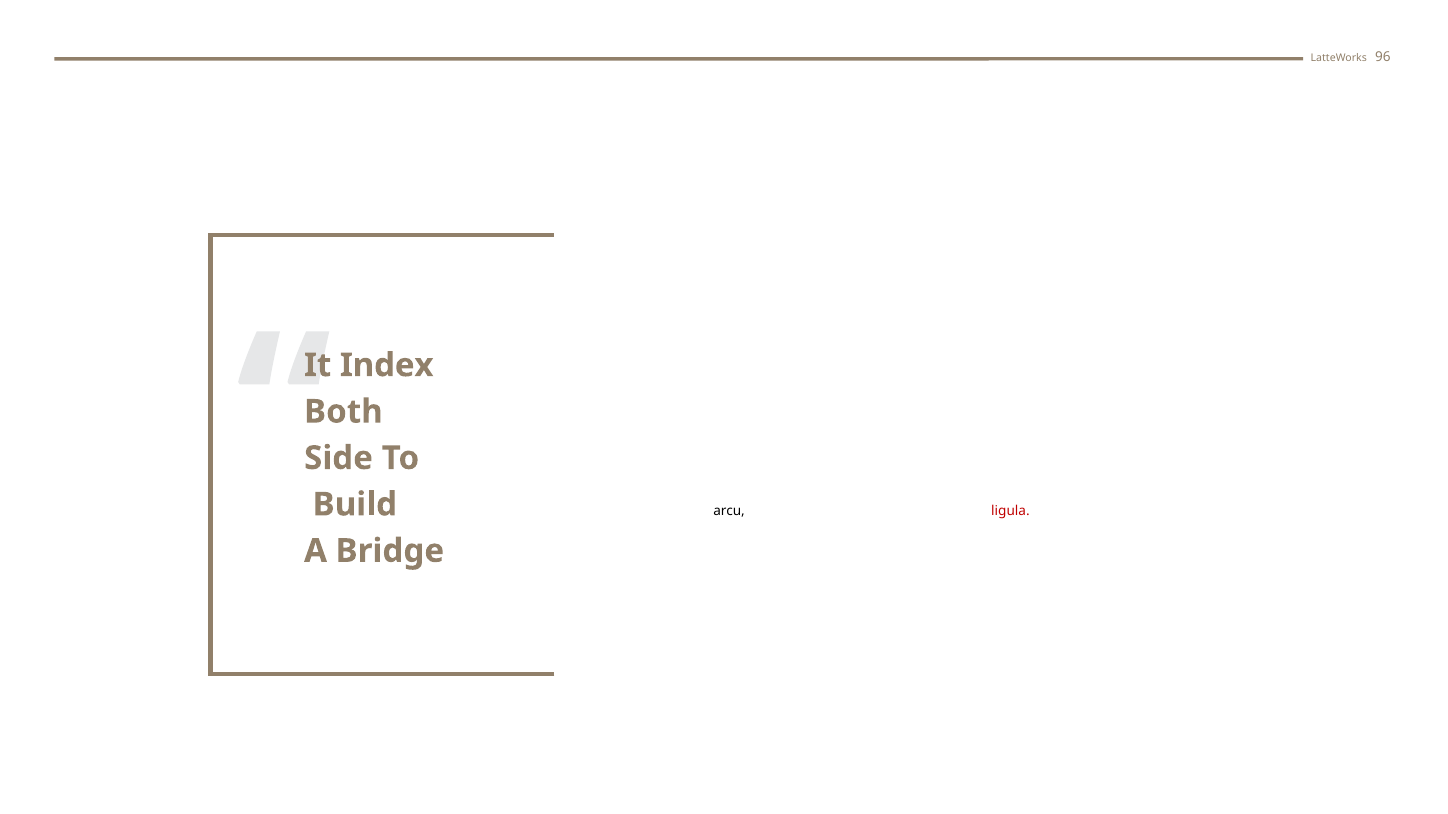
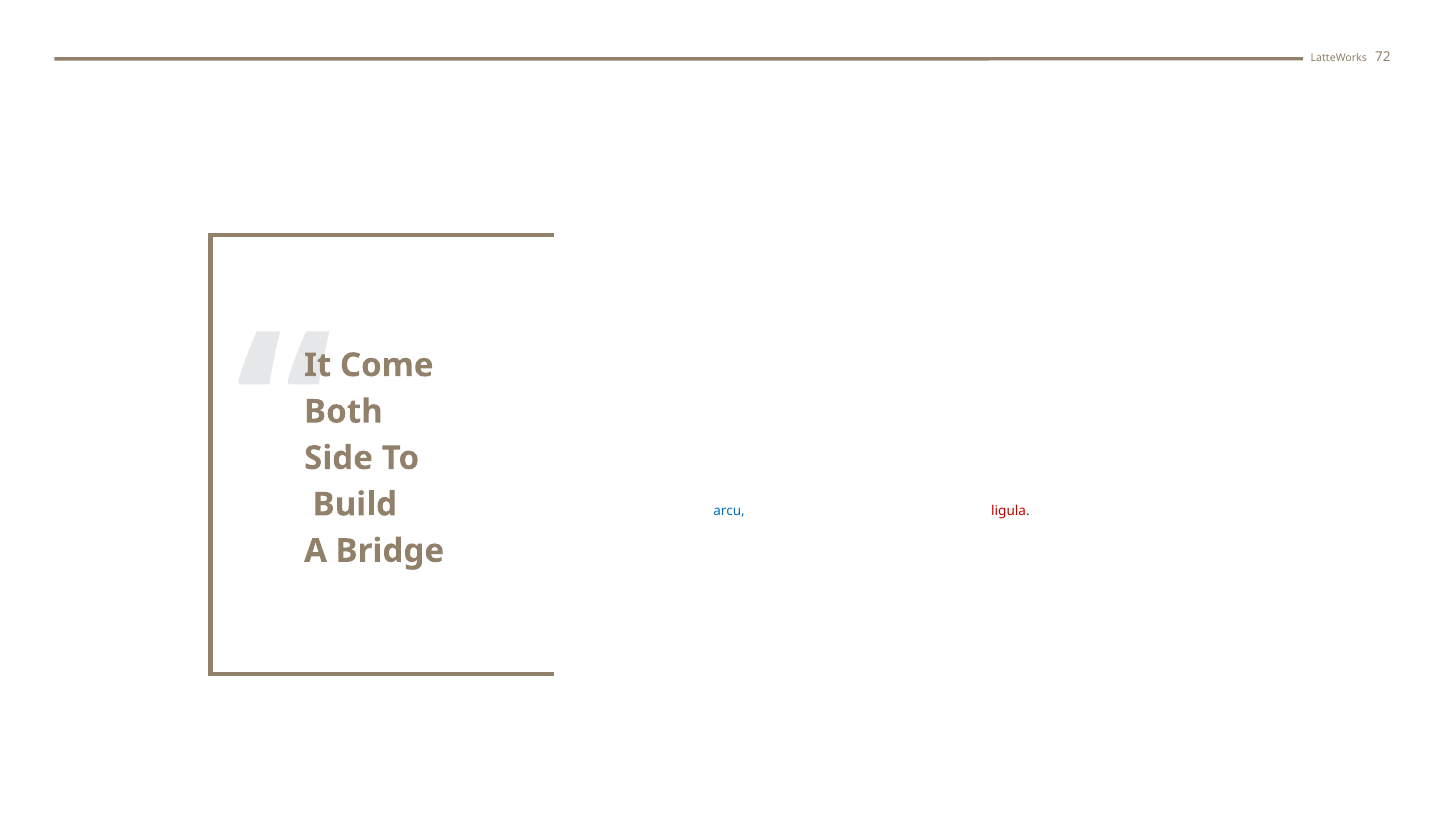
96: 96 -> 72
Index: Index -> Come
arcu at (729, 511) colour: black -> blue
